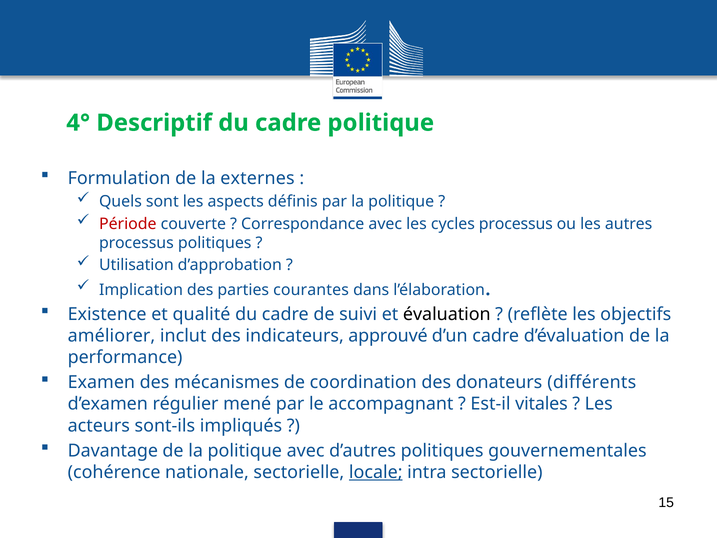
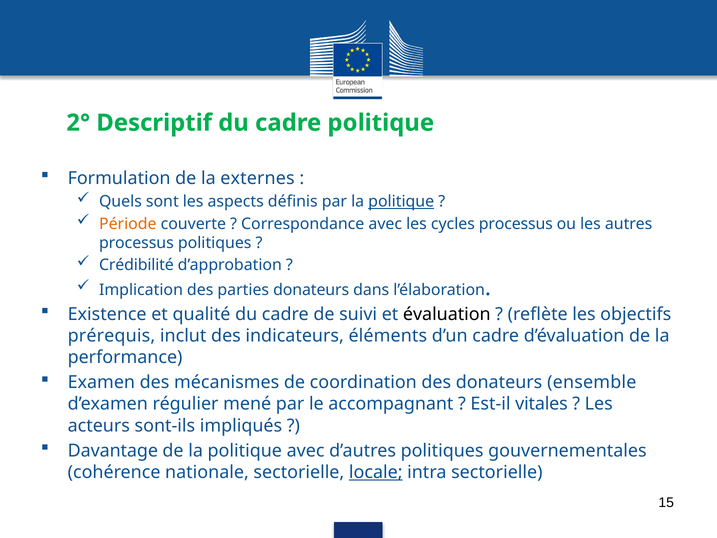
4°: 4° -> 2°
politique at (401, 201) underline: none -> present
Période colour: red -> orange
Utilisation: Utilisation -> Crédibilité
parties courantes: courantes -> donateurs
améliorer: améliorer -> prérequis
approuvé: approuvé -> éléments
différents: différents -> ensemble
